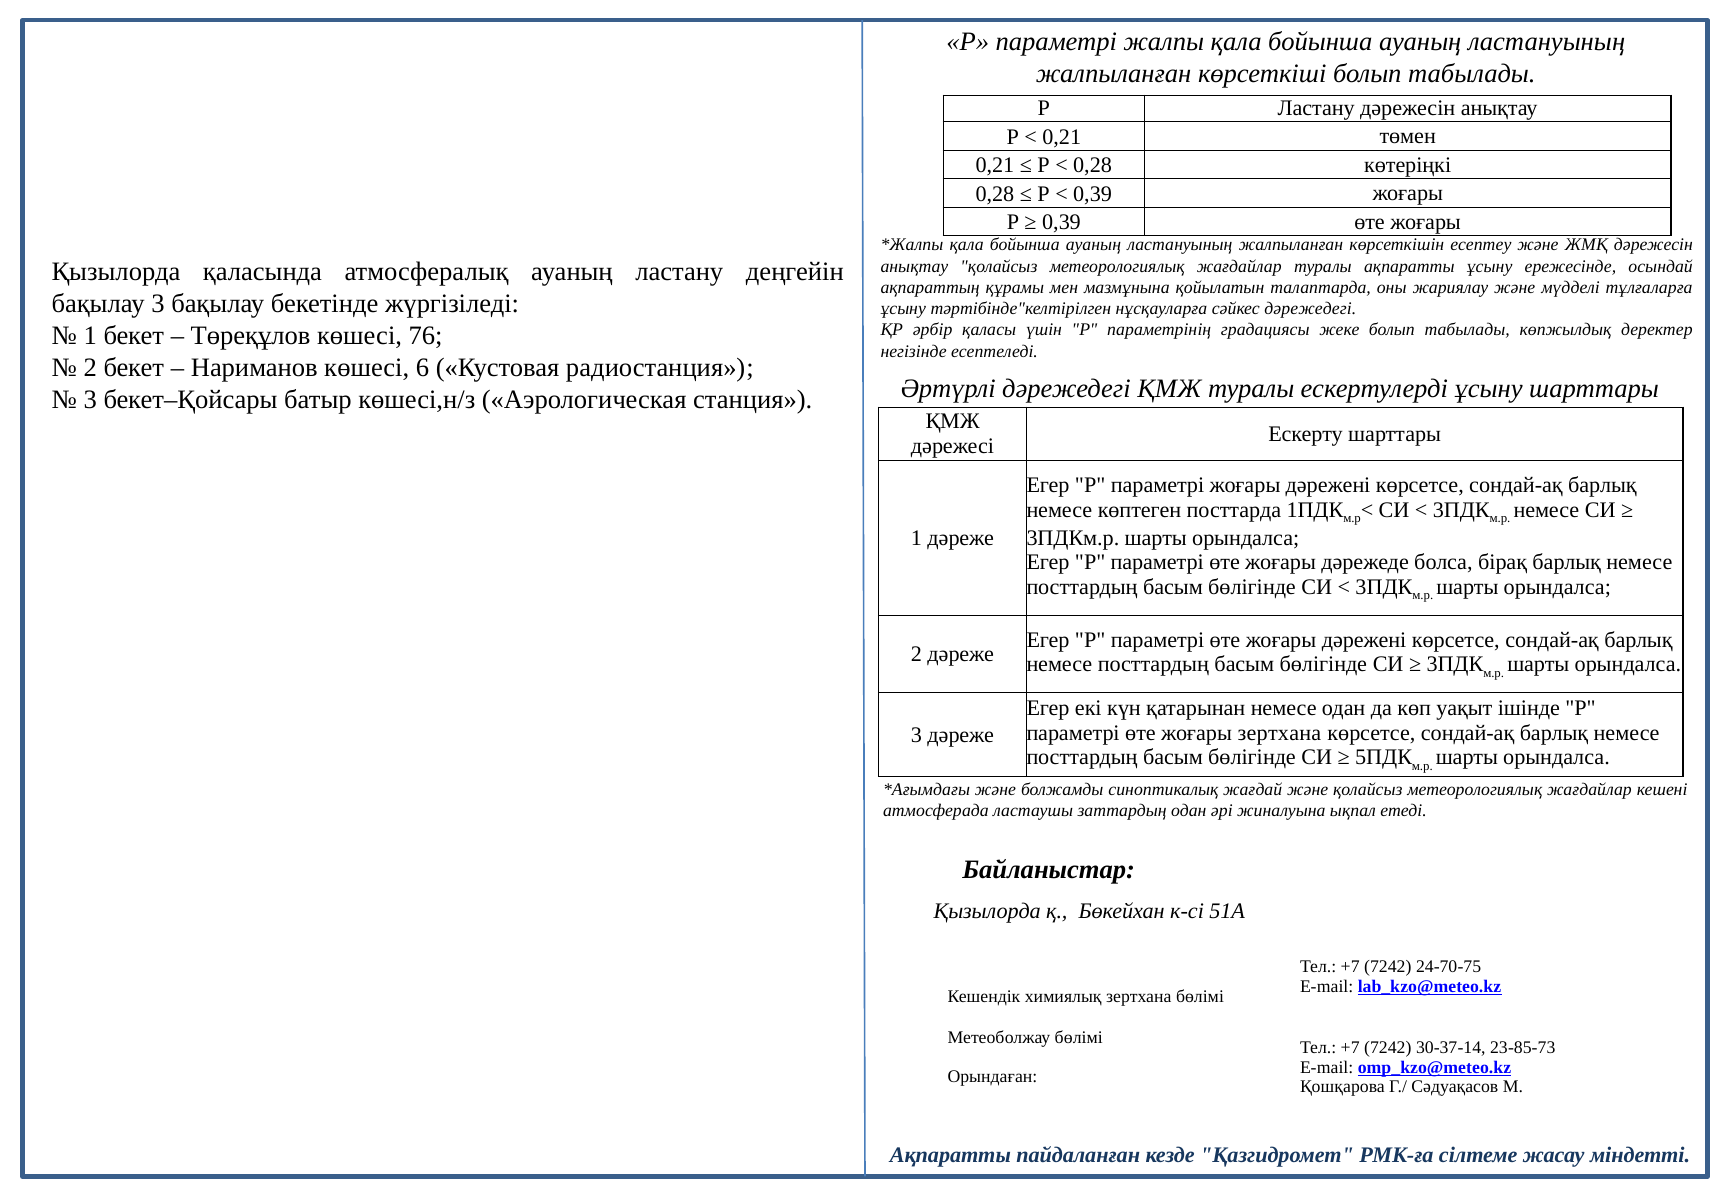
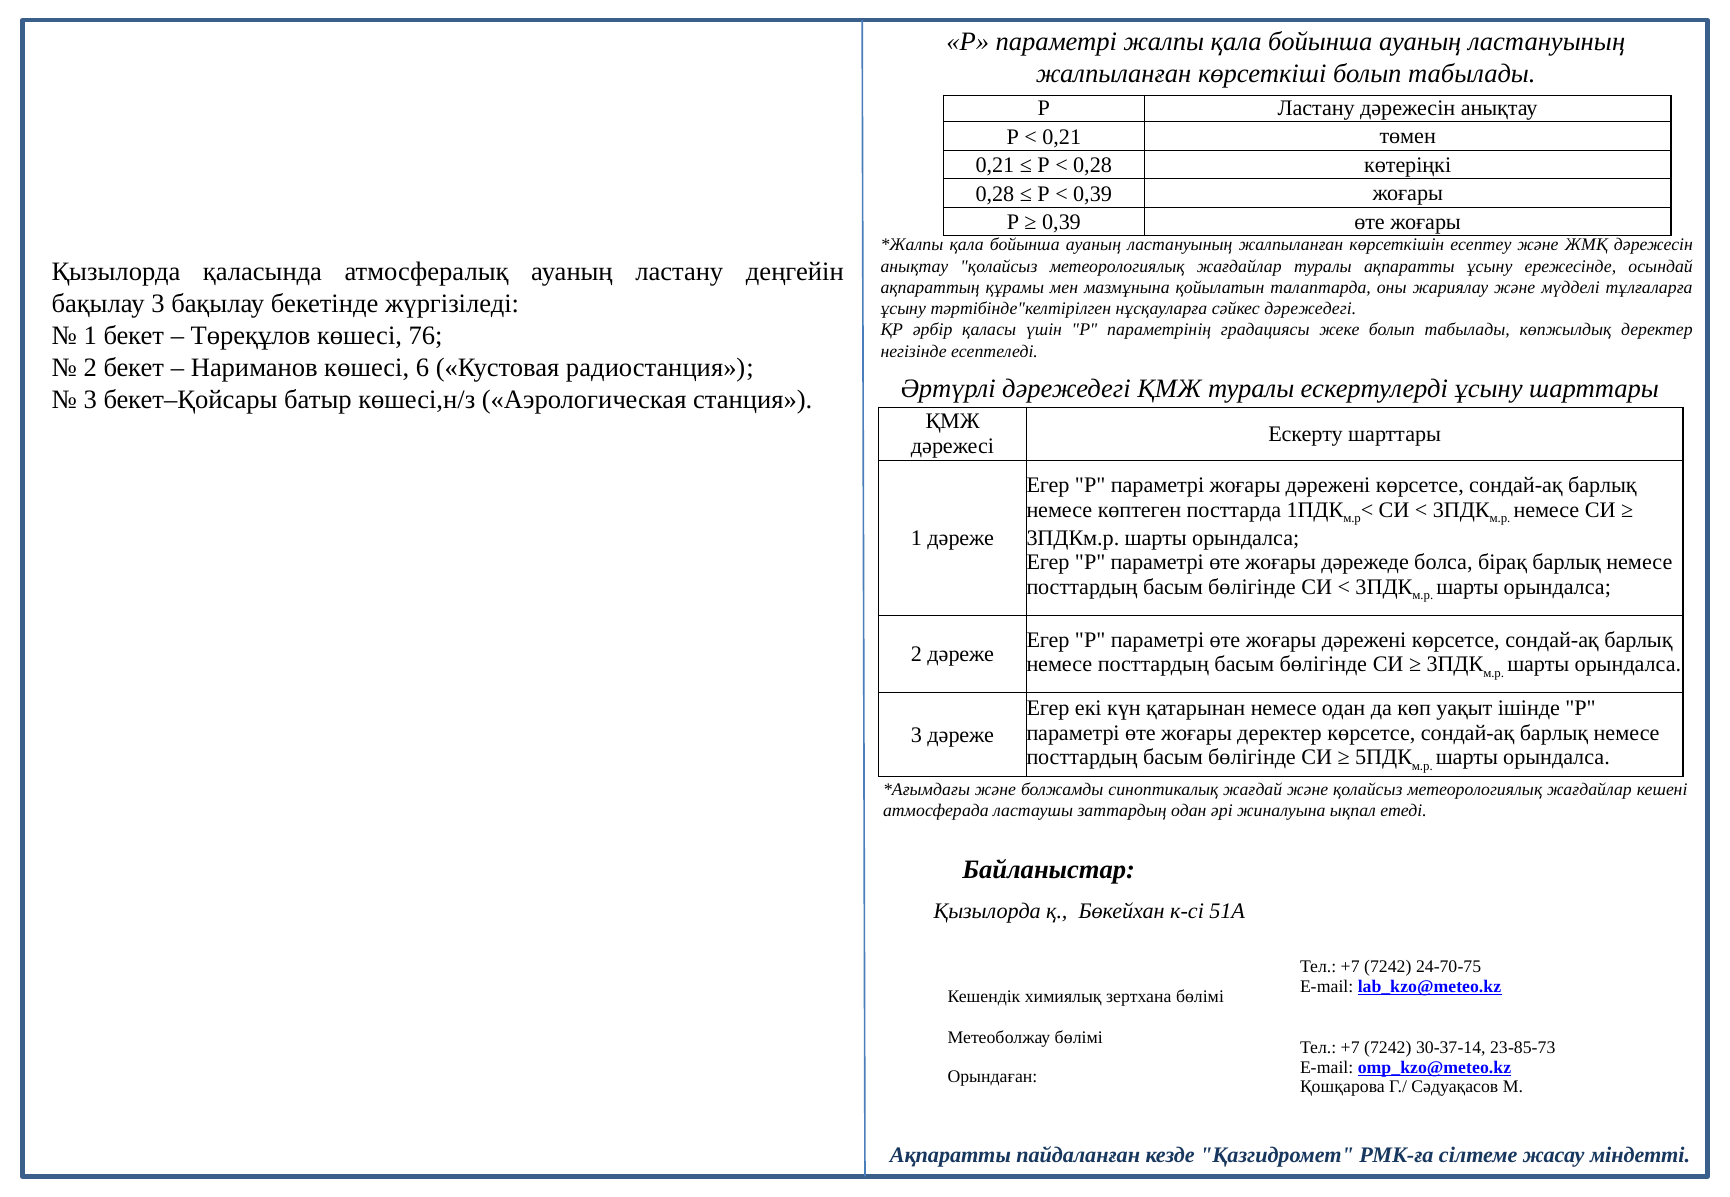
жоғары зертхана: зертхана -> деректер
